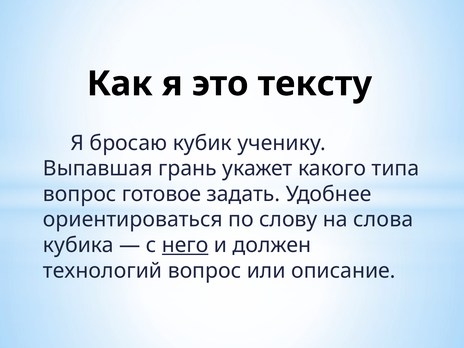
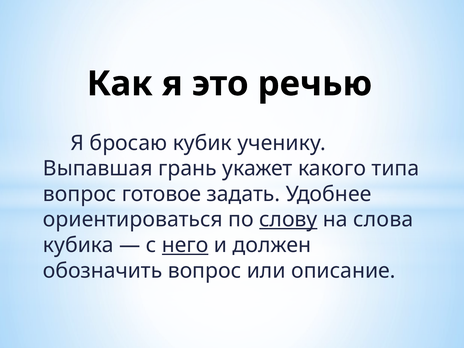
тексту: тексту -> речью
слову underline: none -> present
технологий: технологий -> обозначить
